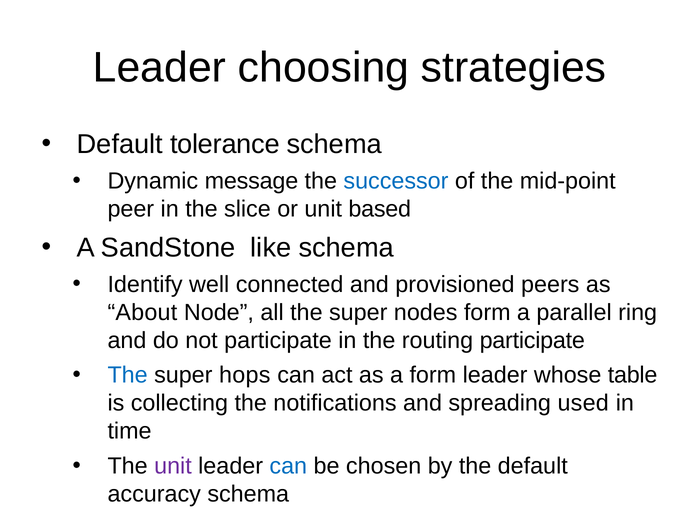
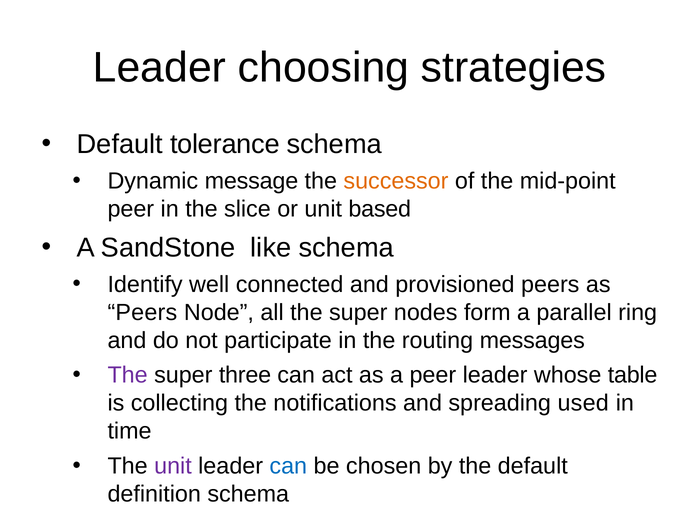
successor colour: blue -> orange
About at (142, 312): About -> Peers
routing participate: participate -> messages
The at (128, 375) colour: blue -> purple
hops: hops -> three
a form: form -> peer
accuracy: accuracy -> definition
